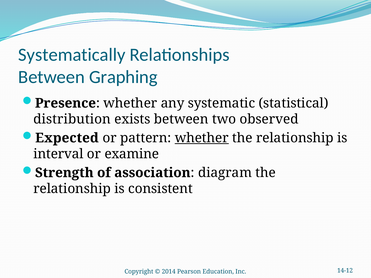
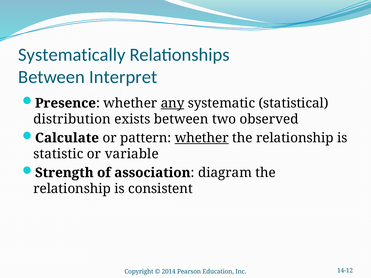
Graphing: Graphing -> Interpret
any underline: none -> present
Expected: Expected -> Calculate
interval: interval -> statistic
examine: examine -> variable
